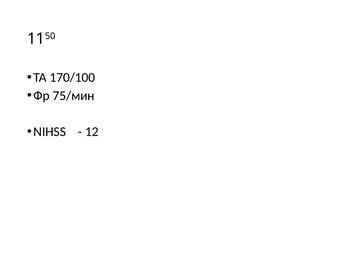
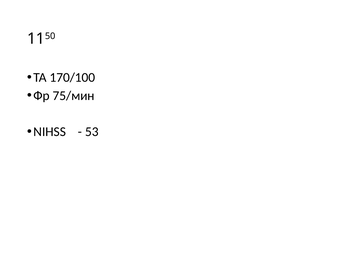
12: 12 -> 53
